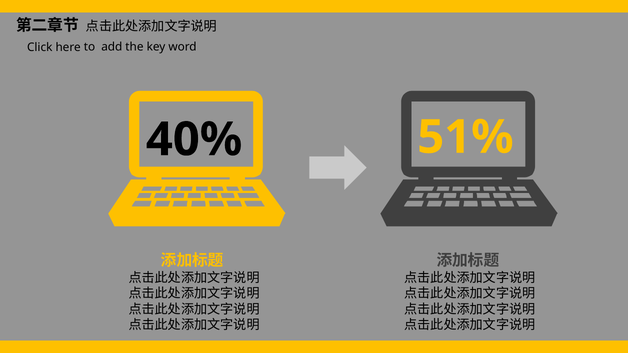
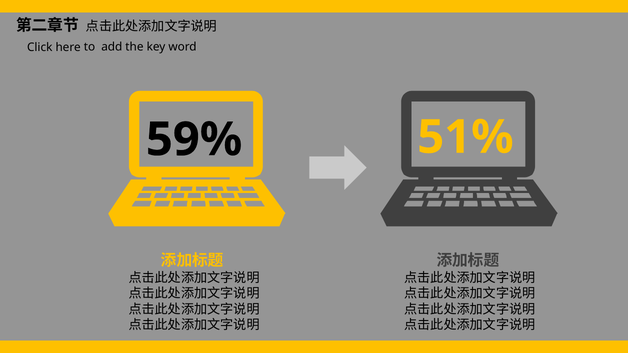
40%: 40% -> 59%
